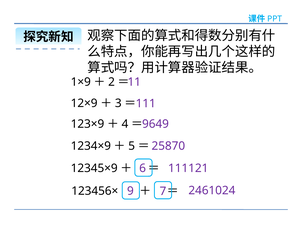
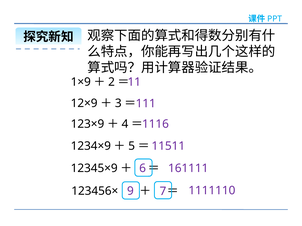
9649: 9649 -> 1116
25870: 25870 -> 11511
111121: 111121 -> 161111
2461024: 2461024 -> 1111110
